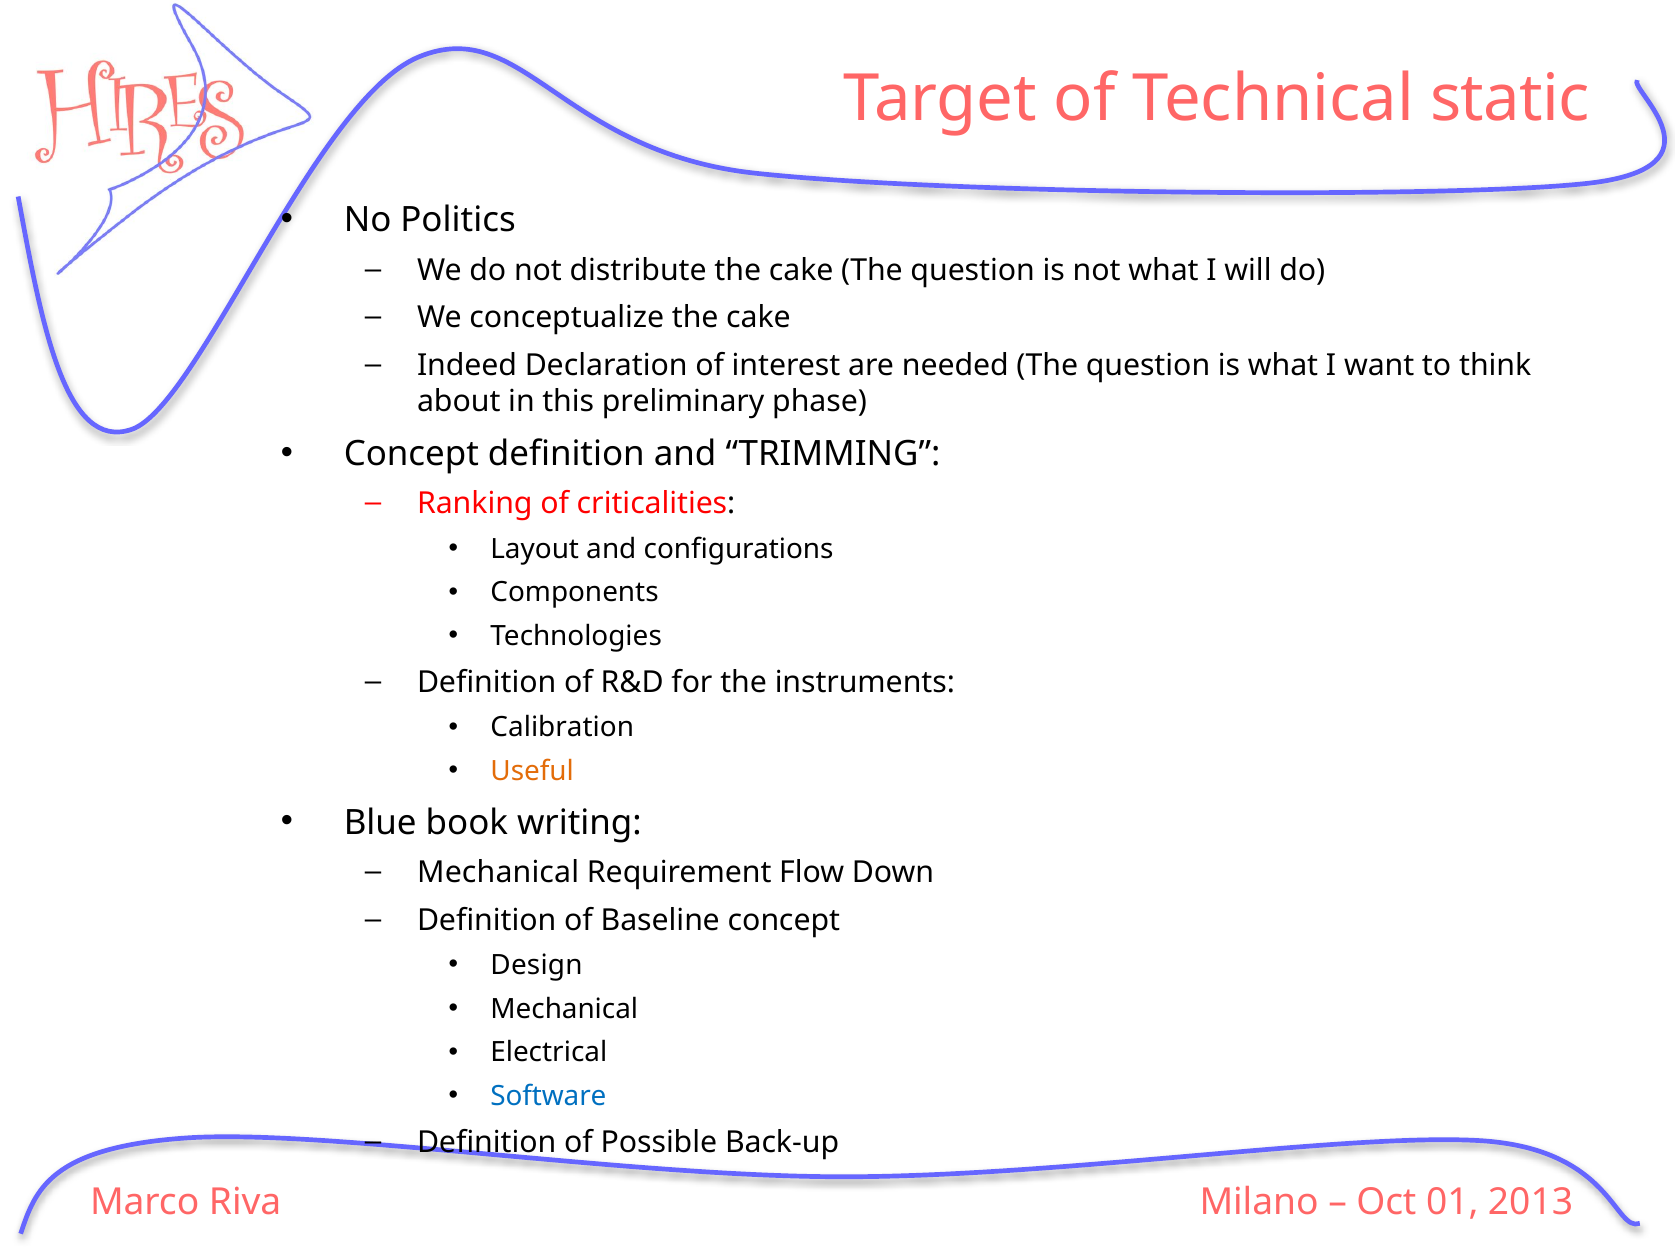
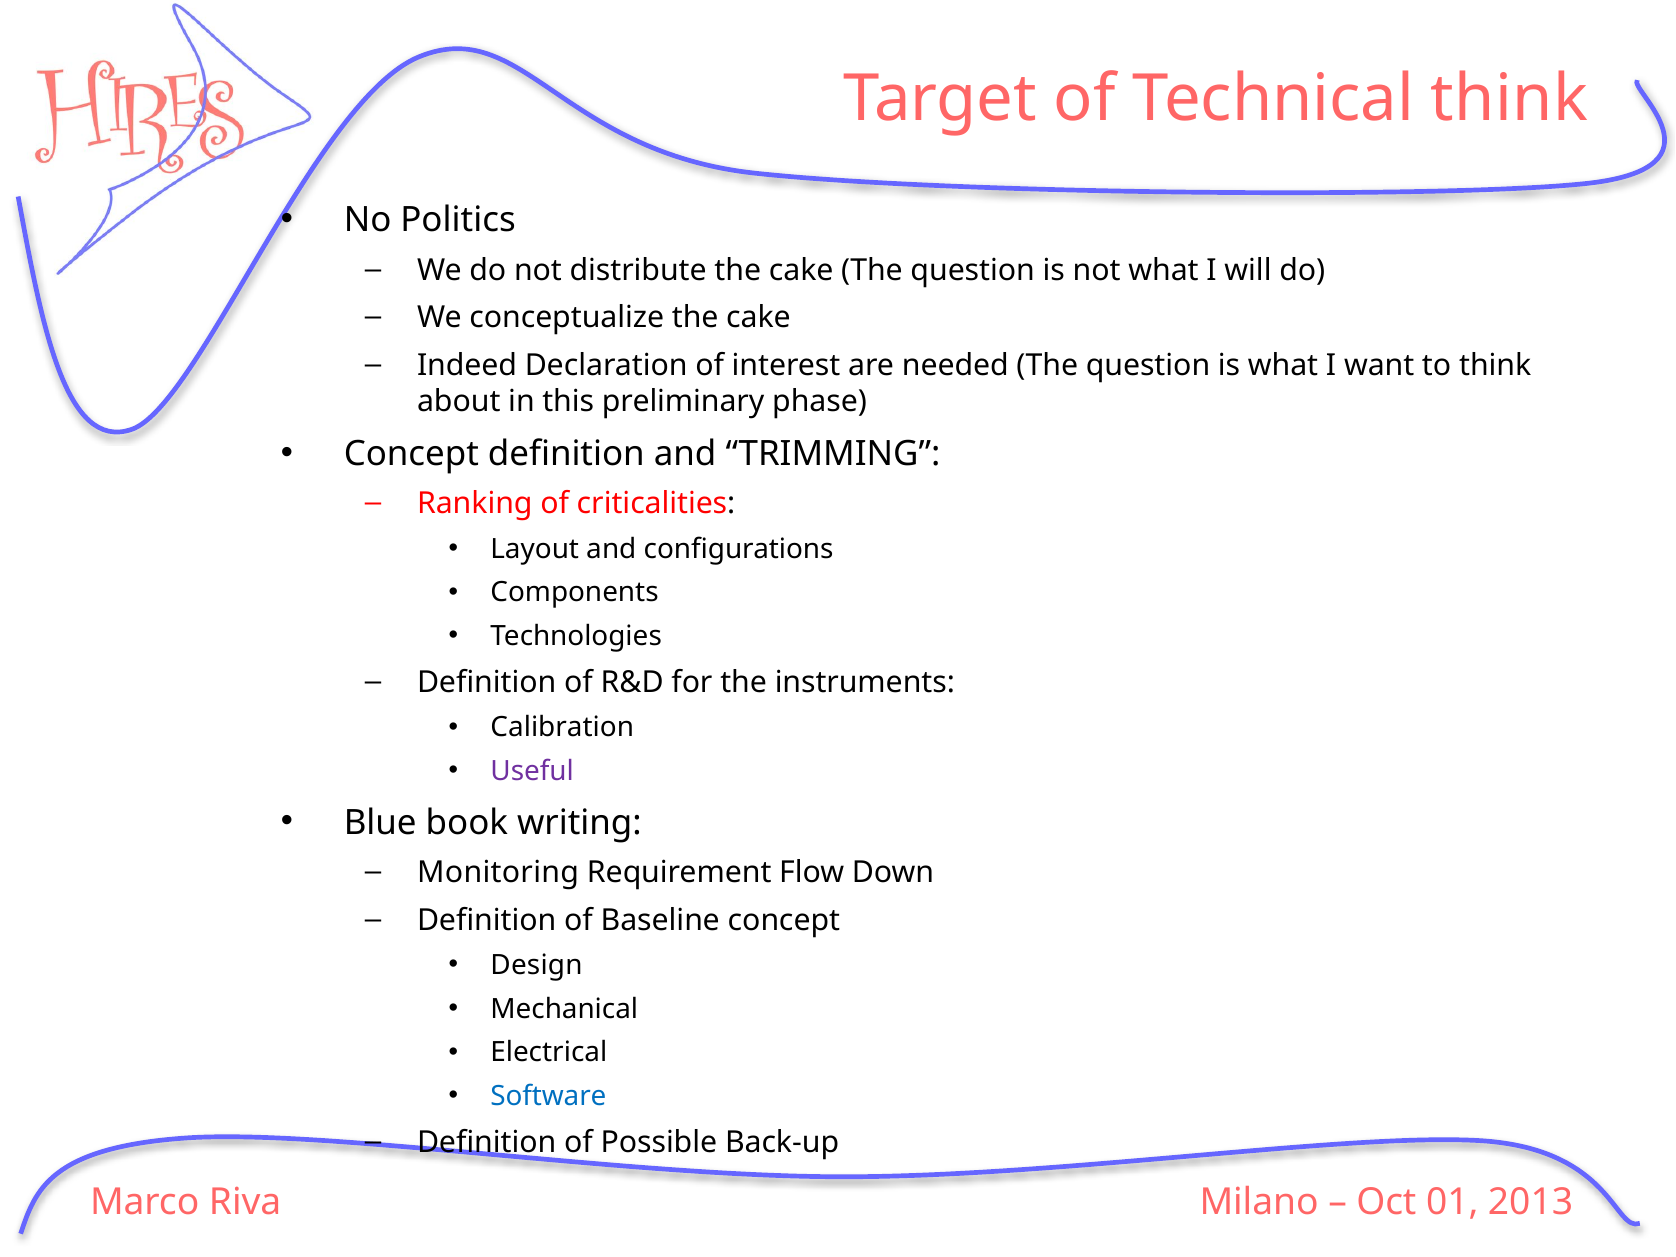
Technical static: static -> think
Useful colour: orange -> purple
Mechanical at (498, 873): Mechanical -> Monitoring
